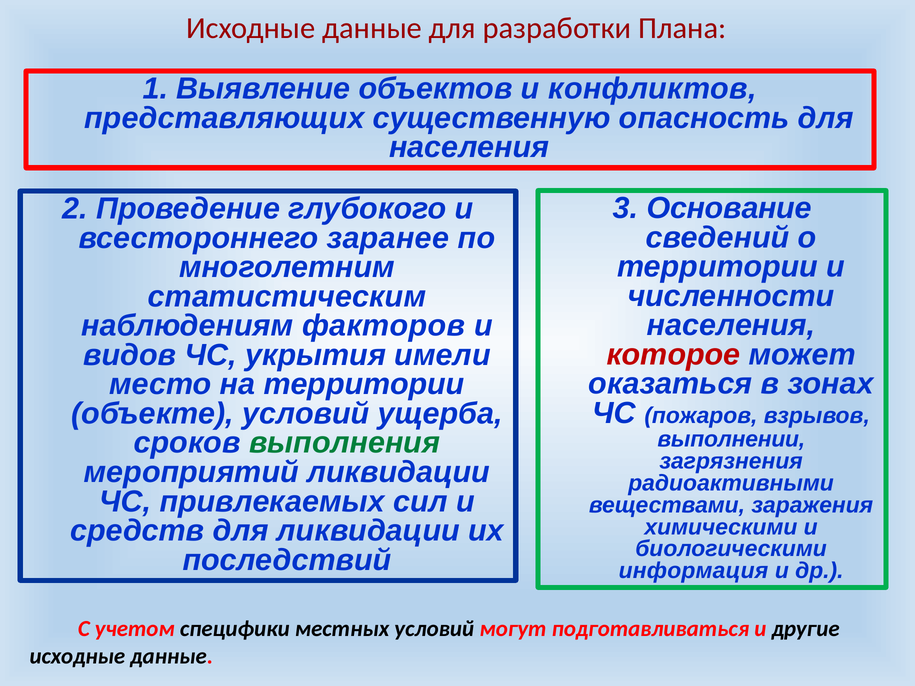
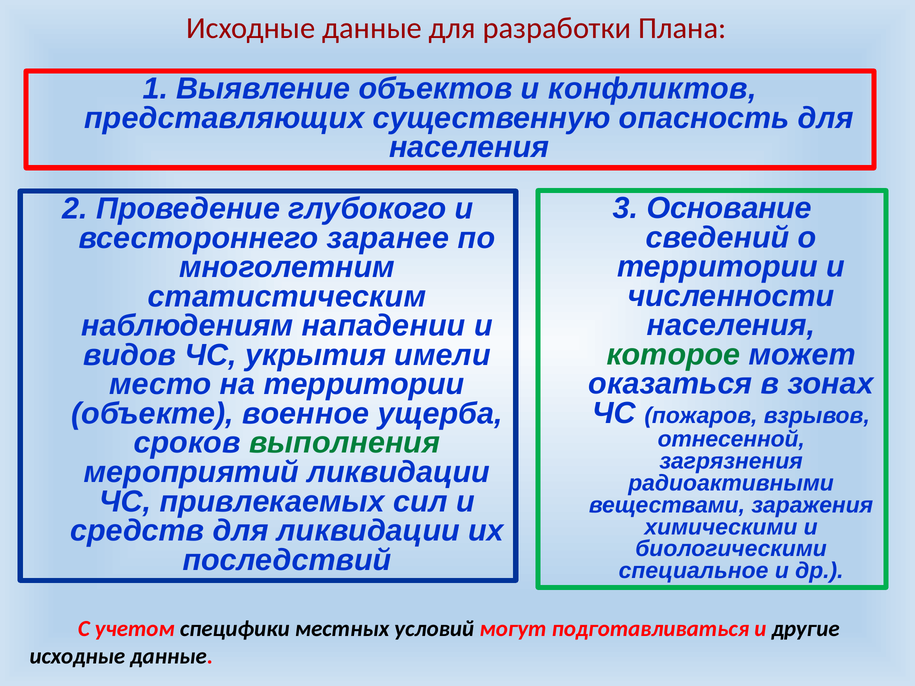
факторов: факторов -> нападении
которое colour: red -> green
объекте условий: условий -> военное
выполнении: выполнении -> отнесенной
информация: информация -> специальное
